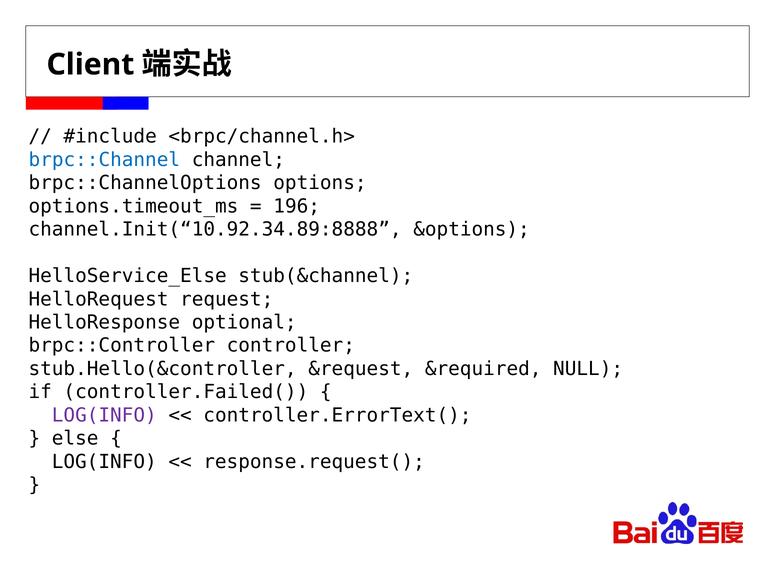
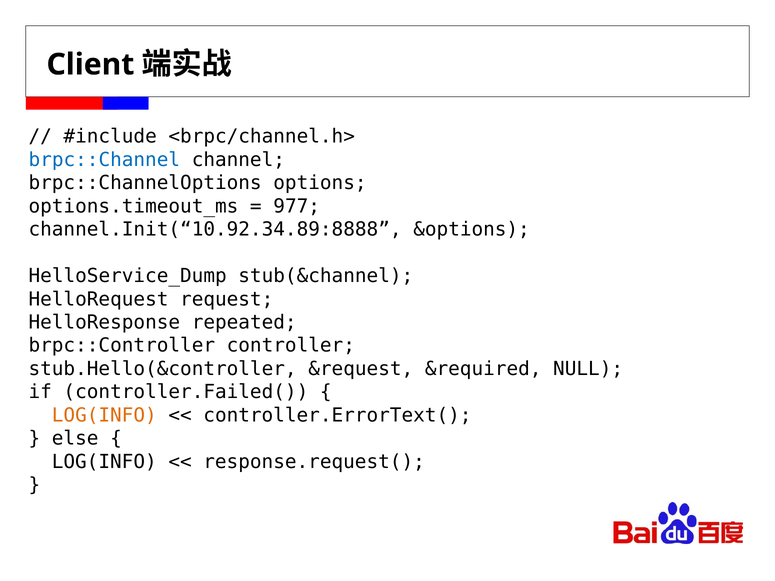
196: 196 -> 977
HelloService_Else: HelloService_Else -> HelloService_Dump
optional: optional -> repeated
LOG(INFO at (104, 415) colour: purple -> orange
